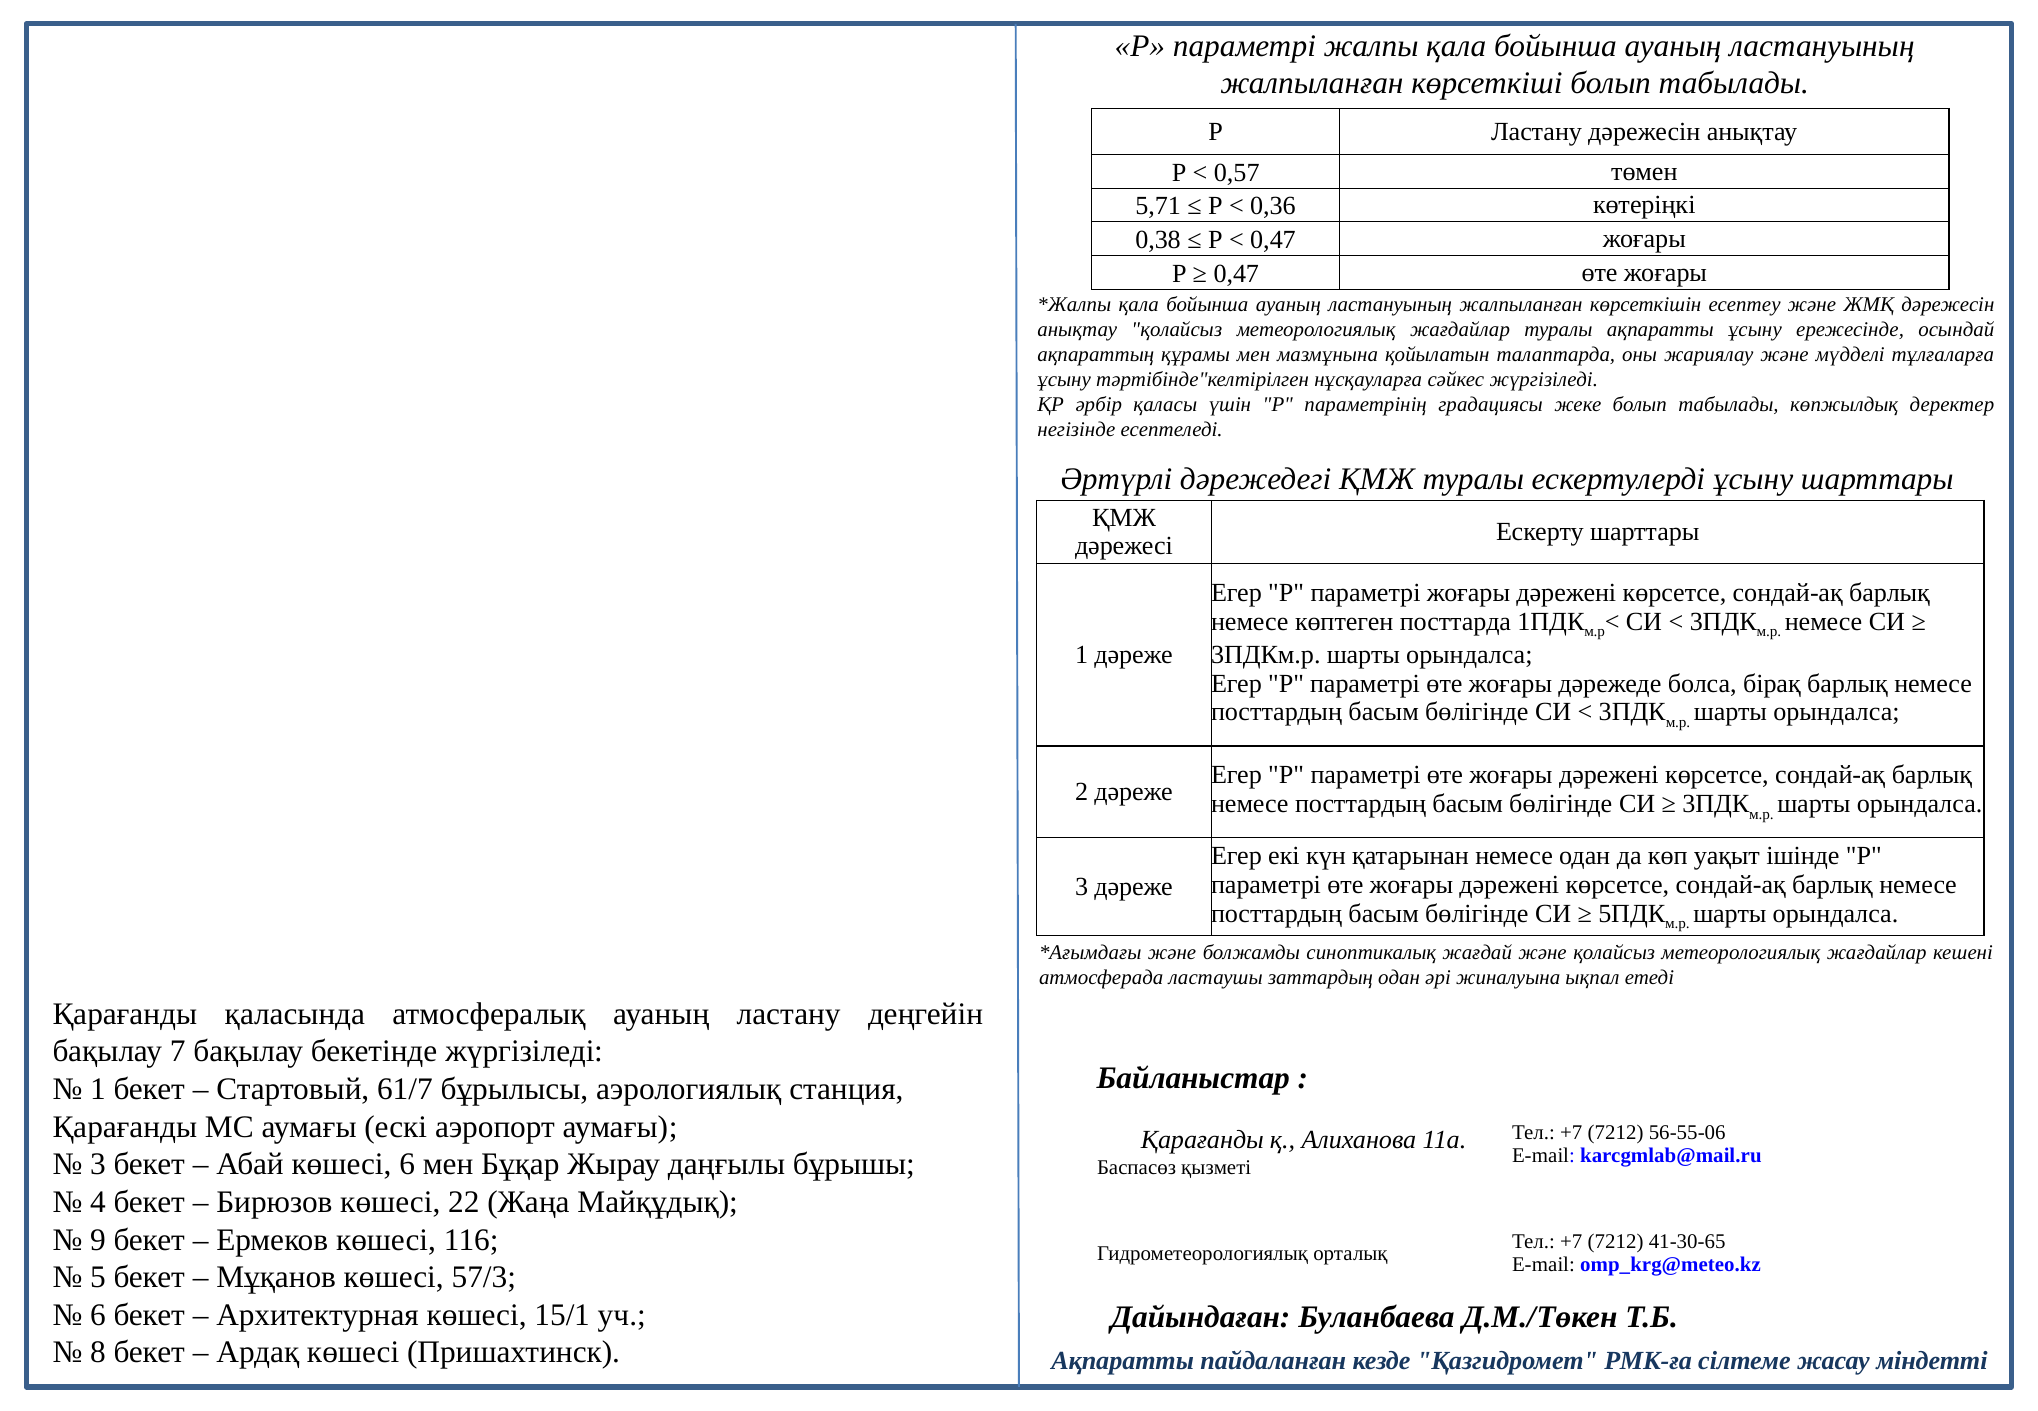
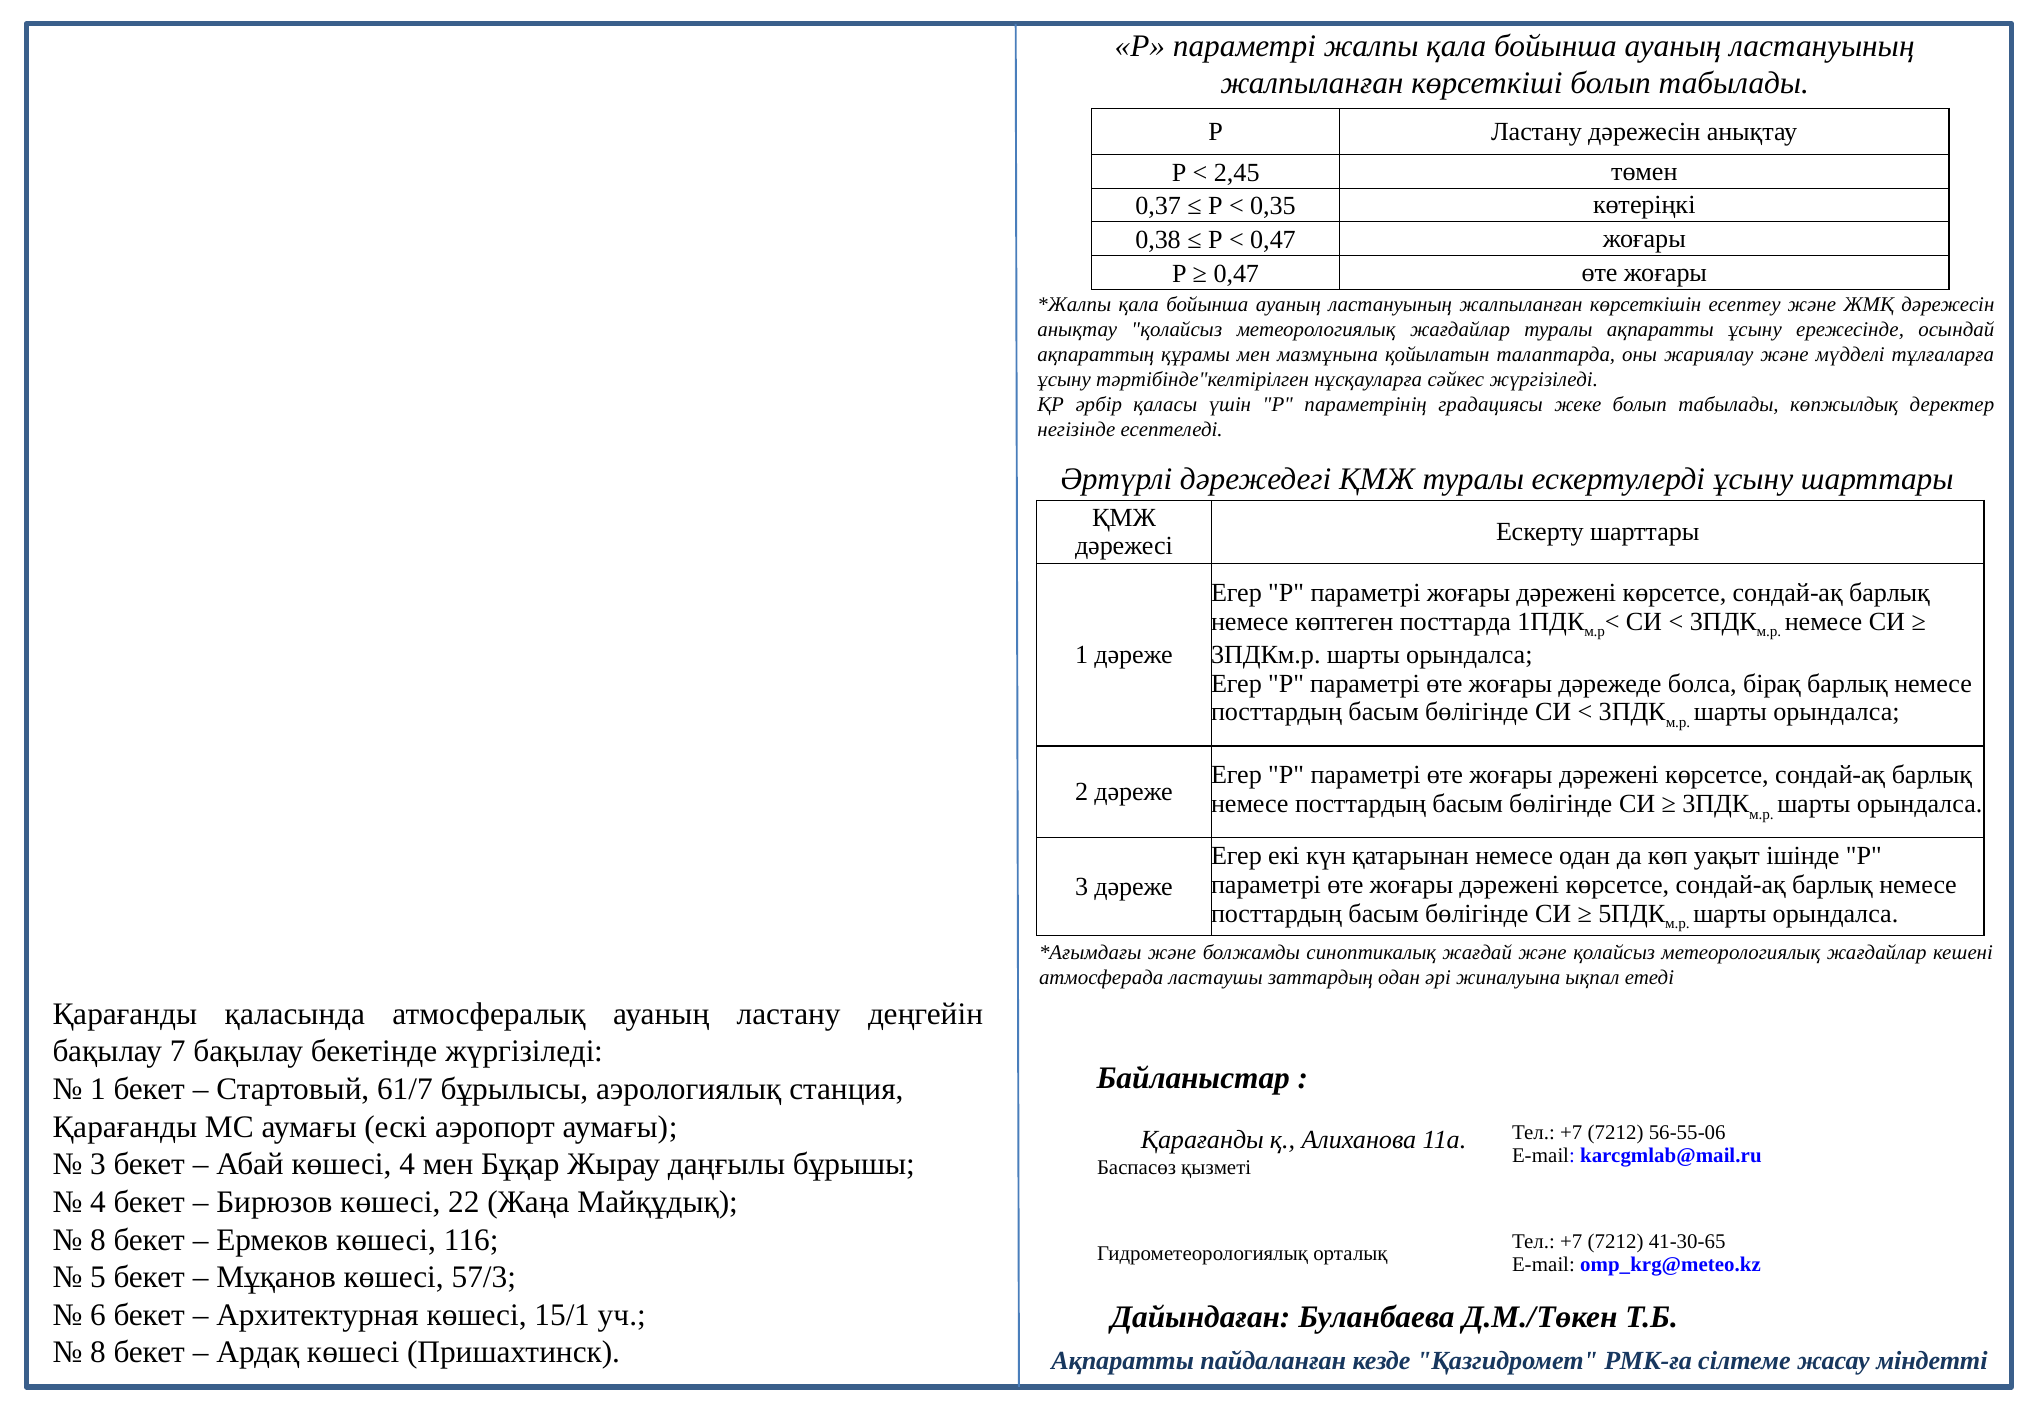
0,57: 0,57 -> 2,45
5,71: 5,71 -> 0,37
0,36: 0,36 -> 0,35
көшесі 6: 6 -> 4
9 at (98, 1240): 9 -> 8
